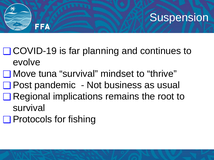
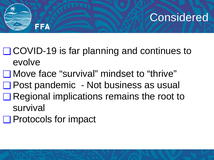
Suspension: Suspension -> Considered
tuna: tuna -> face
fishing: fishing -> impact
